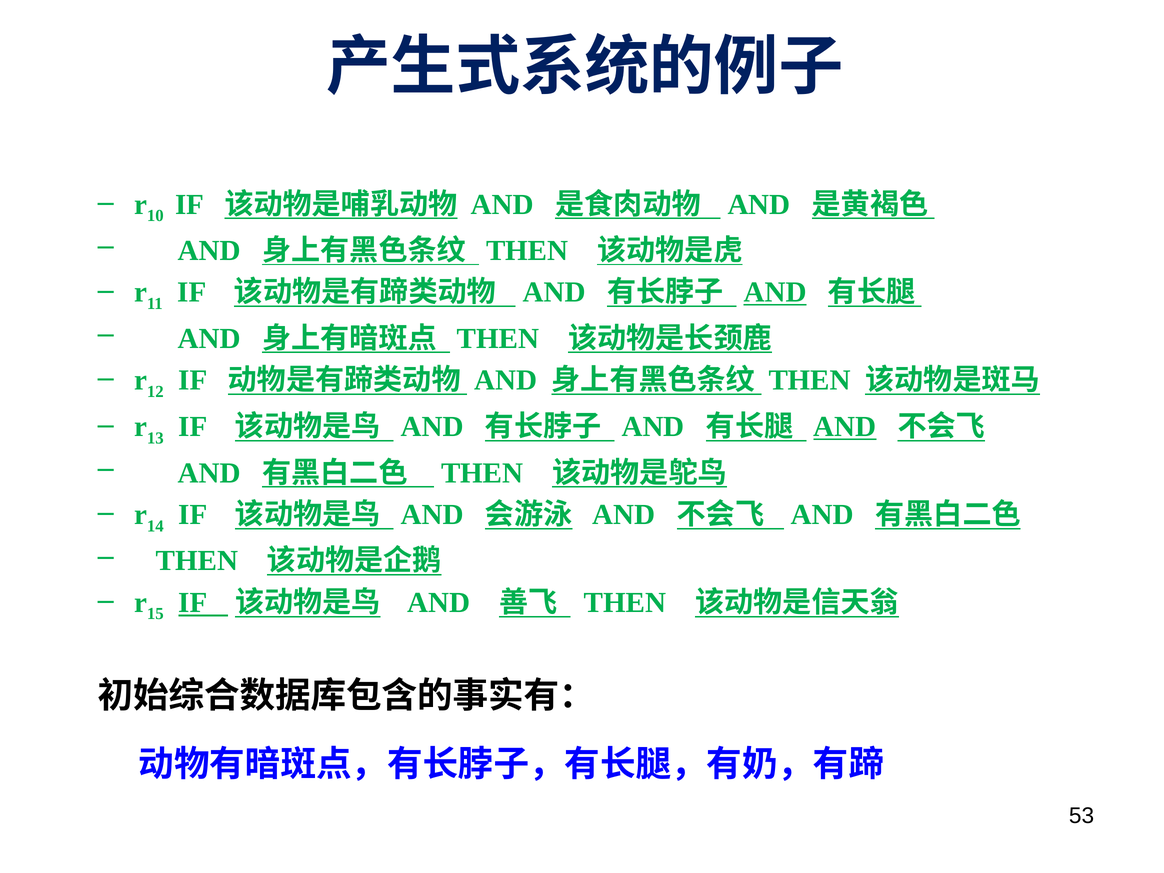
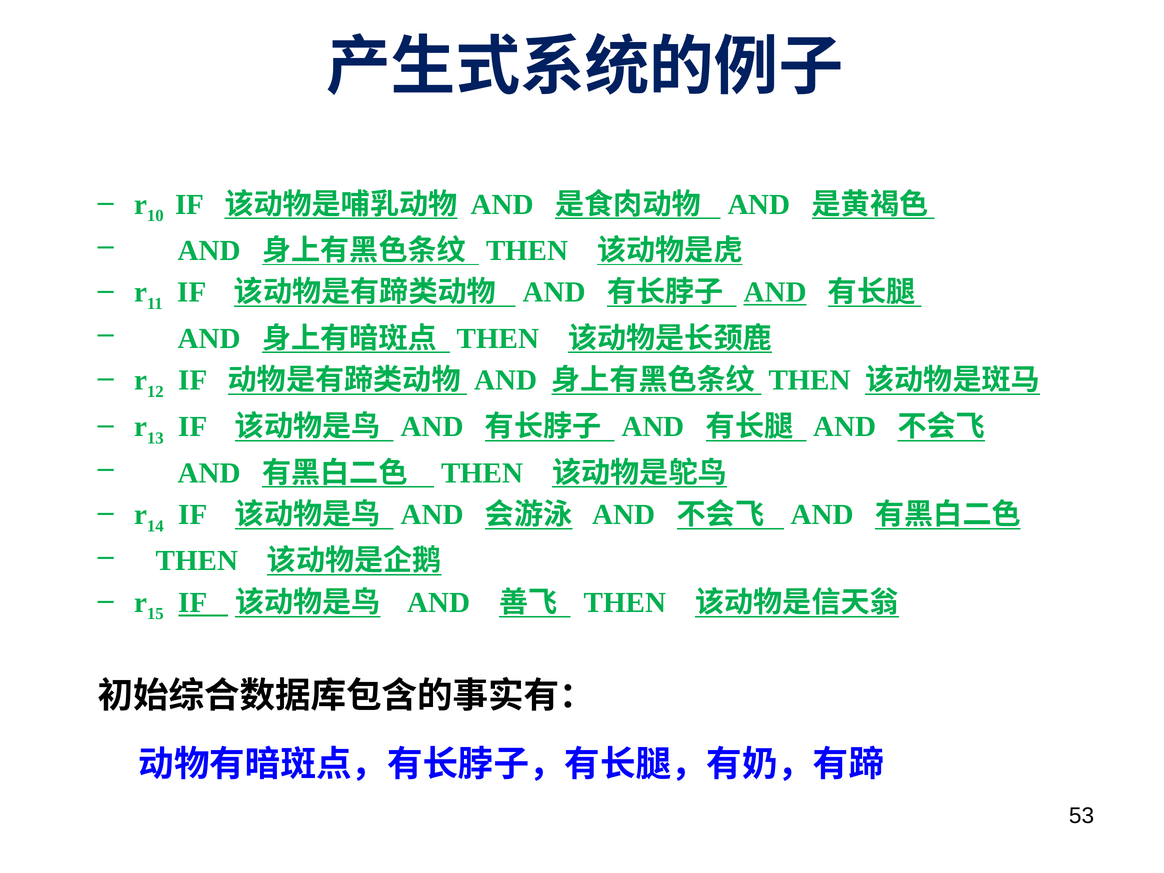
AND at (845, 427) underline: present -> none
